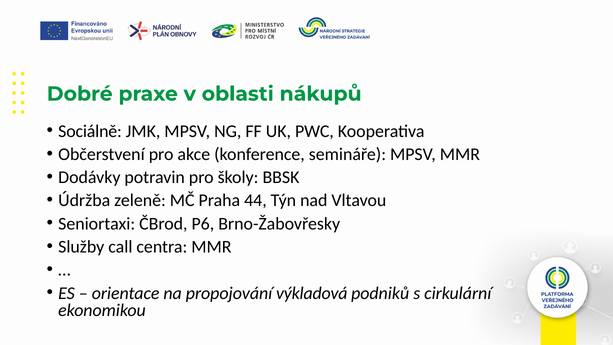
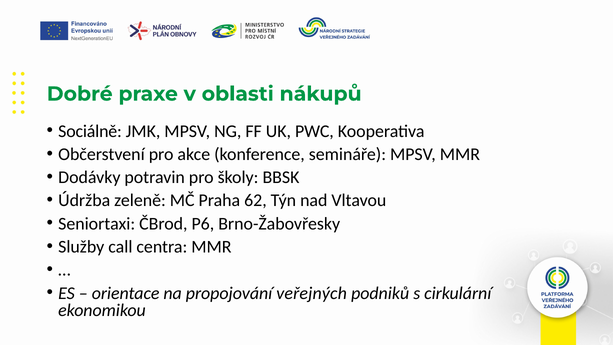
44: 44 -> 62
výkladová: výkladová -> veřejných
